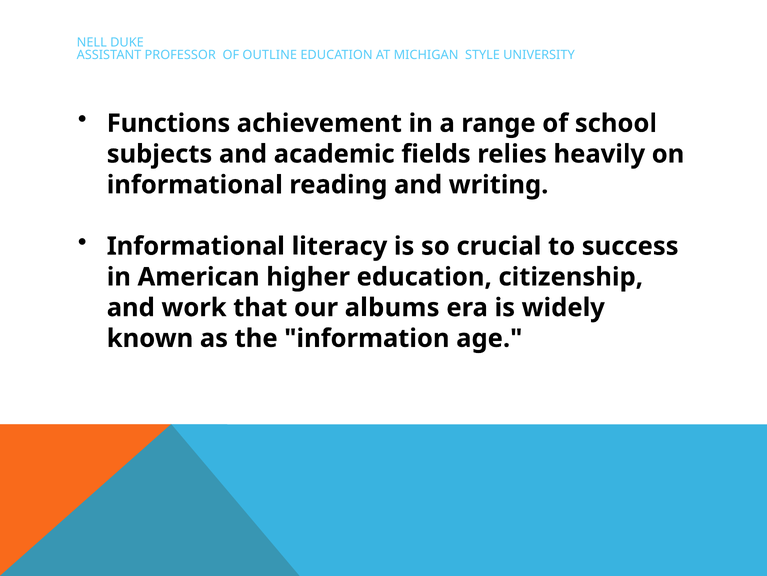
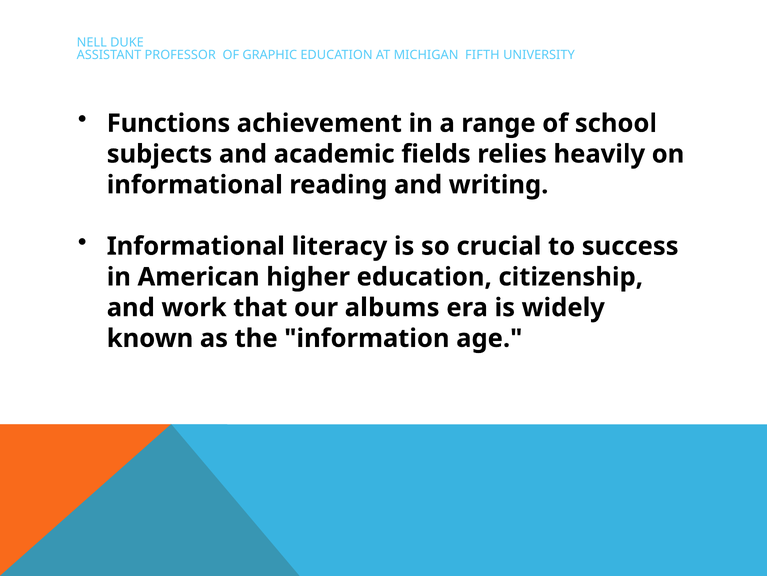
OUTLINE: OUTLINE -> GRAPHIC
STYLE: STYLE -> FIFTH
